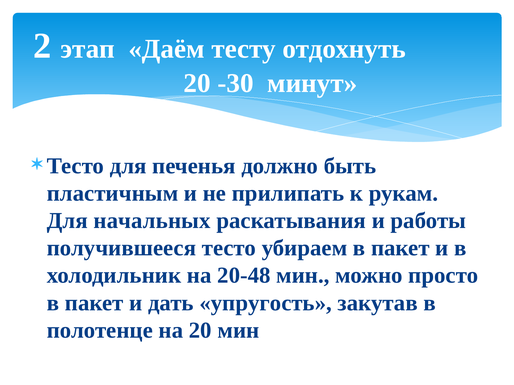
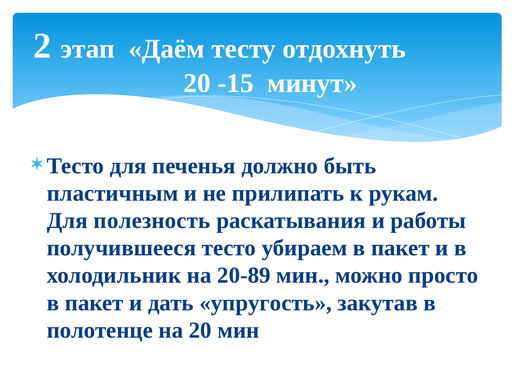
-30: -30 -> -15
начальных: начальных -> полезность
20-48: 20-48 -> 20-89
